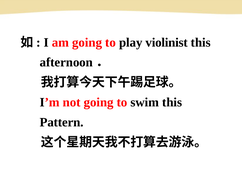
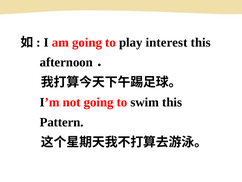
violinist: violinist -> interest
